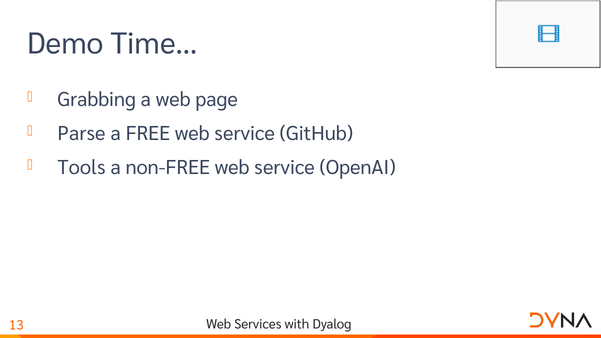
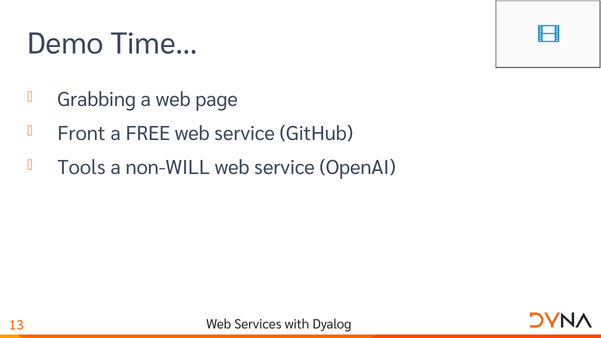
Parse: Parse -> Front
non-FREE: non-FREE -> non-WILL
